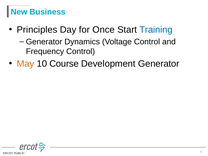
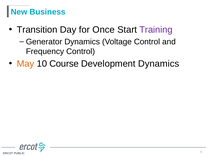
Principles: Principles -> Transition
Training colour: blue -> purple
Development Generator: Generator -> Dynamics
